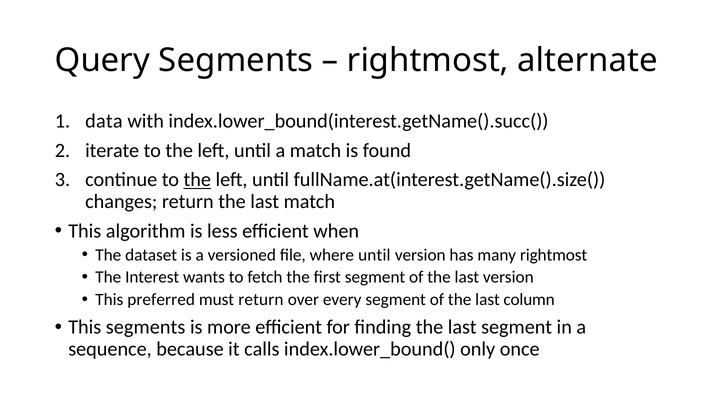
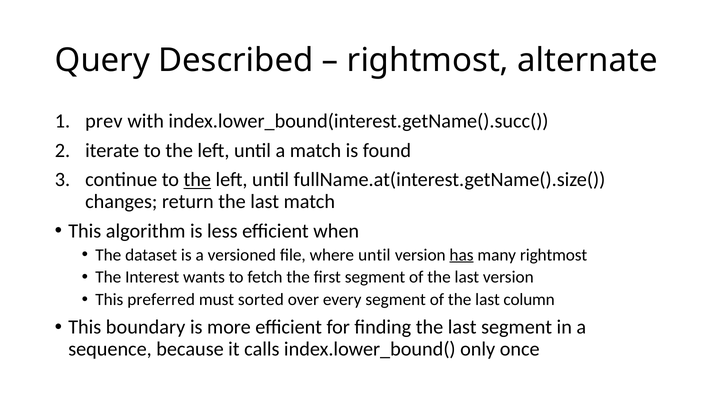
Query Segments: Segments -> Described
data: data -> prev
has underline: none -> present
must return: return -> sorted
This segments: segments -> boundary
